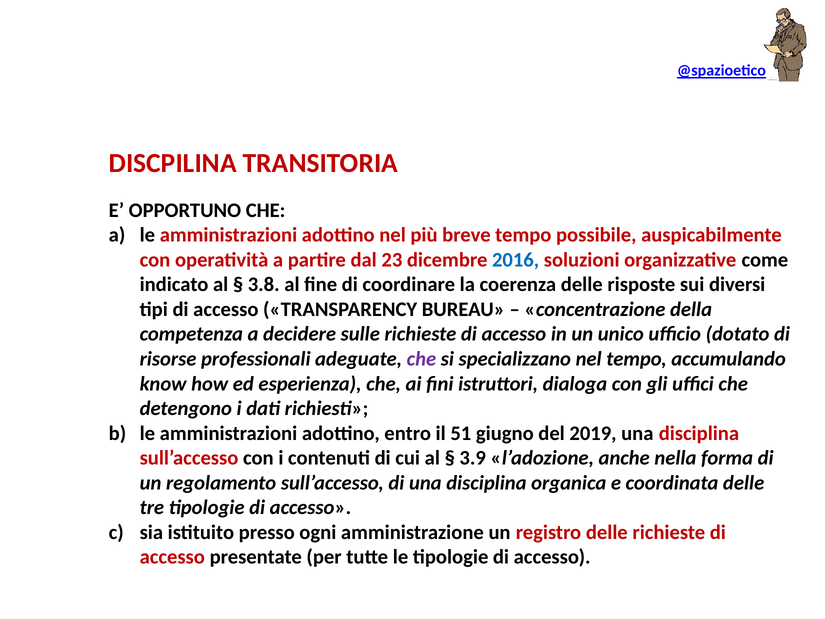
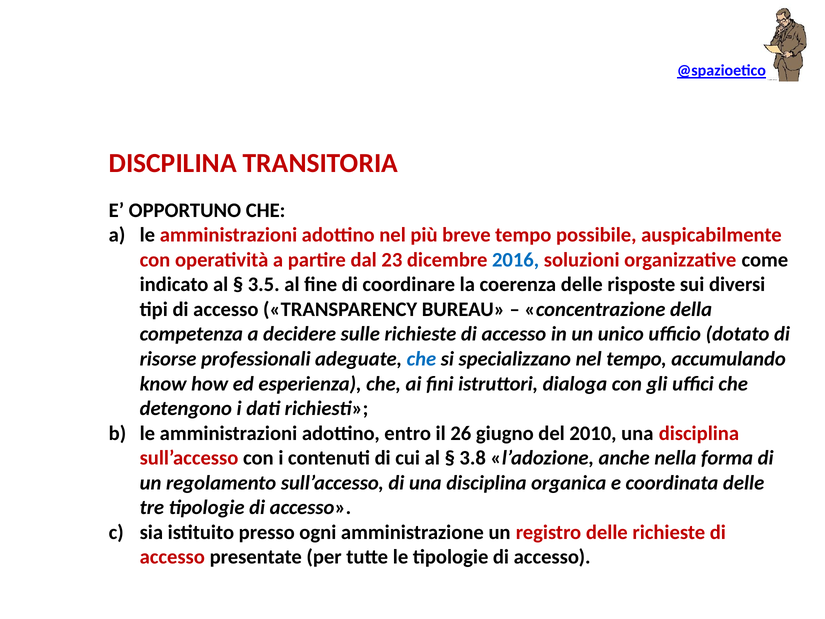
3.8: 3.8 -> 3.5
che at (421, 359) colour: purple -> blue
51: 51 -> 26
2019: 2019 -> 2010
3.9: 3.9 -> 3.8
